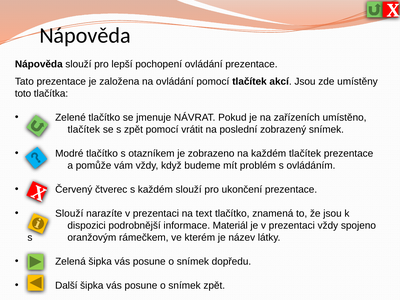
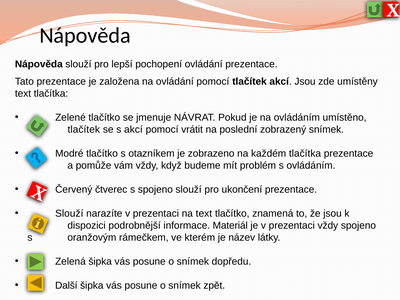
toto at (23, 94): toto -> text
na zařízeních: zařízeních -> ovládáním
s zpět: zpět -> akcí
každém tlačítek: tlačítek -> tlačítka
s každém: každém -> spojeno
